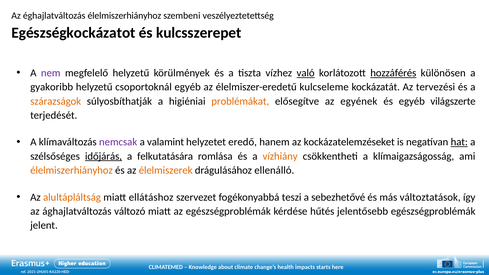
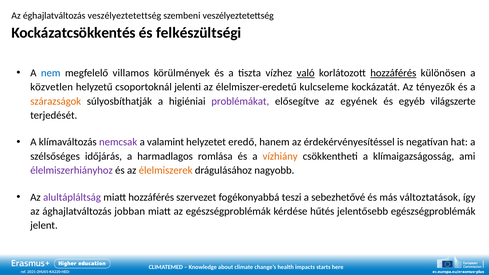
éghajlatváltozás élelmiszerhiányhoz: élelmiszerhiányhoz -> veszélyeztetettség
Egészségkockázatot: Egészségkockázatot -> Kockázatcsökkentés
kulcsszerepet: kulcsszerepet -> felkészültségi
nem colour: purple -> blue
megfelelő helyzetű: helyzetű -> villamos
gyakoribb: gyakoribb -> közvetlen
csoportoknál egyéb: egyéb -> jelenti
tervezési: tervezési -> tényezők
problémákat colour: orange -> purple
kockázatelemzéseket: kockázatelemzéseket -> érdekérvényesítéssel
hat underline: present -> none
időjárás underline: present -> none
felkutatására: felkutatására -> harmadlagos
élelmiszerhiányhoz at (72, 170) colour: orange -> purple
ellenálló: ellenálló -> nagyobb
alultápláltság colour: orange -> purple
miatt ellátáshoz: ellátáshoz -> hozzáférés
változó: változó -> jobban
